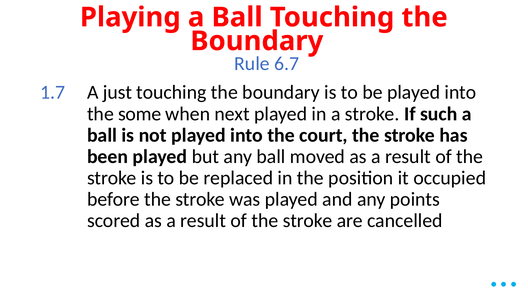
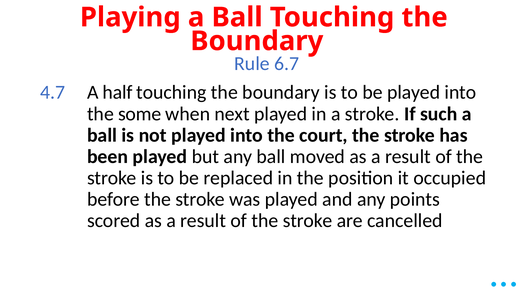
1.7: 1.7 -> 4.7
just: just -> half
